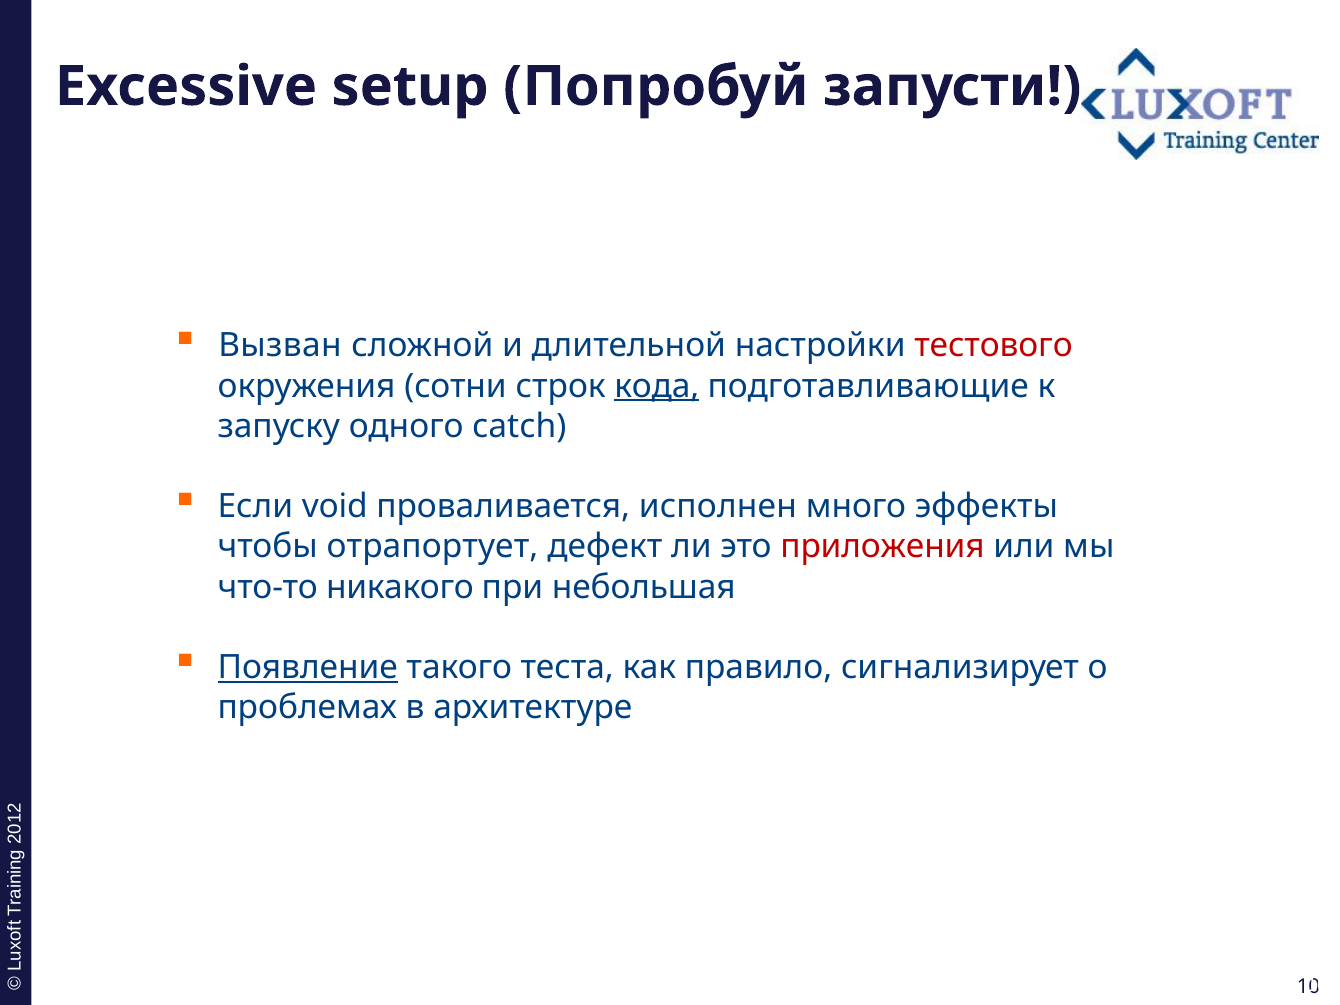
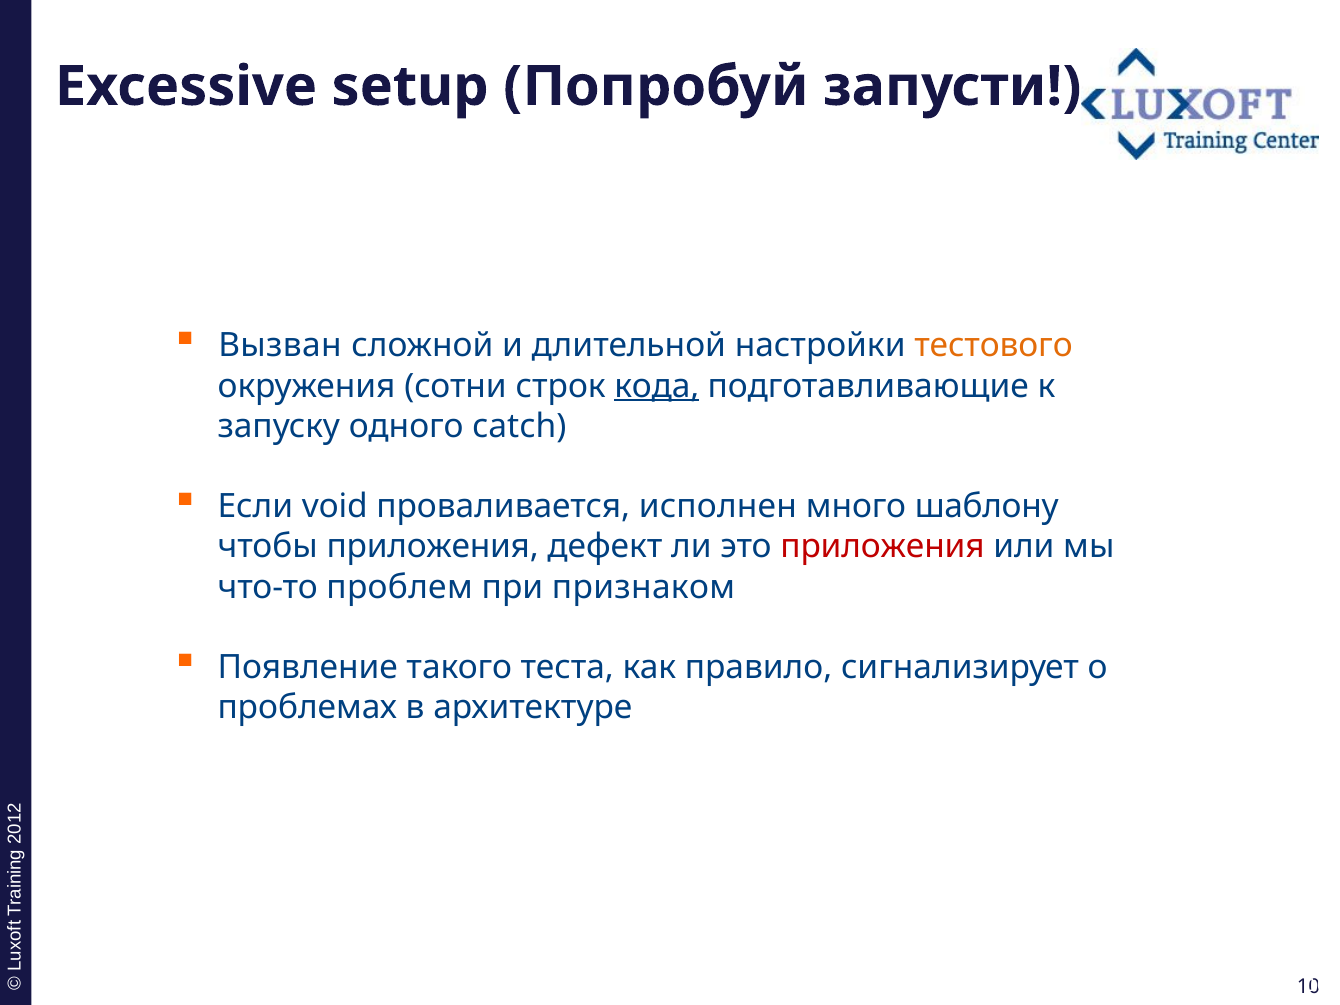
тестового colour: red -> orange
эффекты: эффекты -> шаблону
чтобы отрапортует: отрапортует -> приложения
никакого: никакого -> проблем
небольшая: небольшая -> признаком
Появление underline: present -> none
